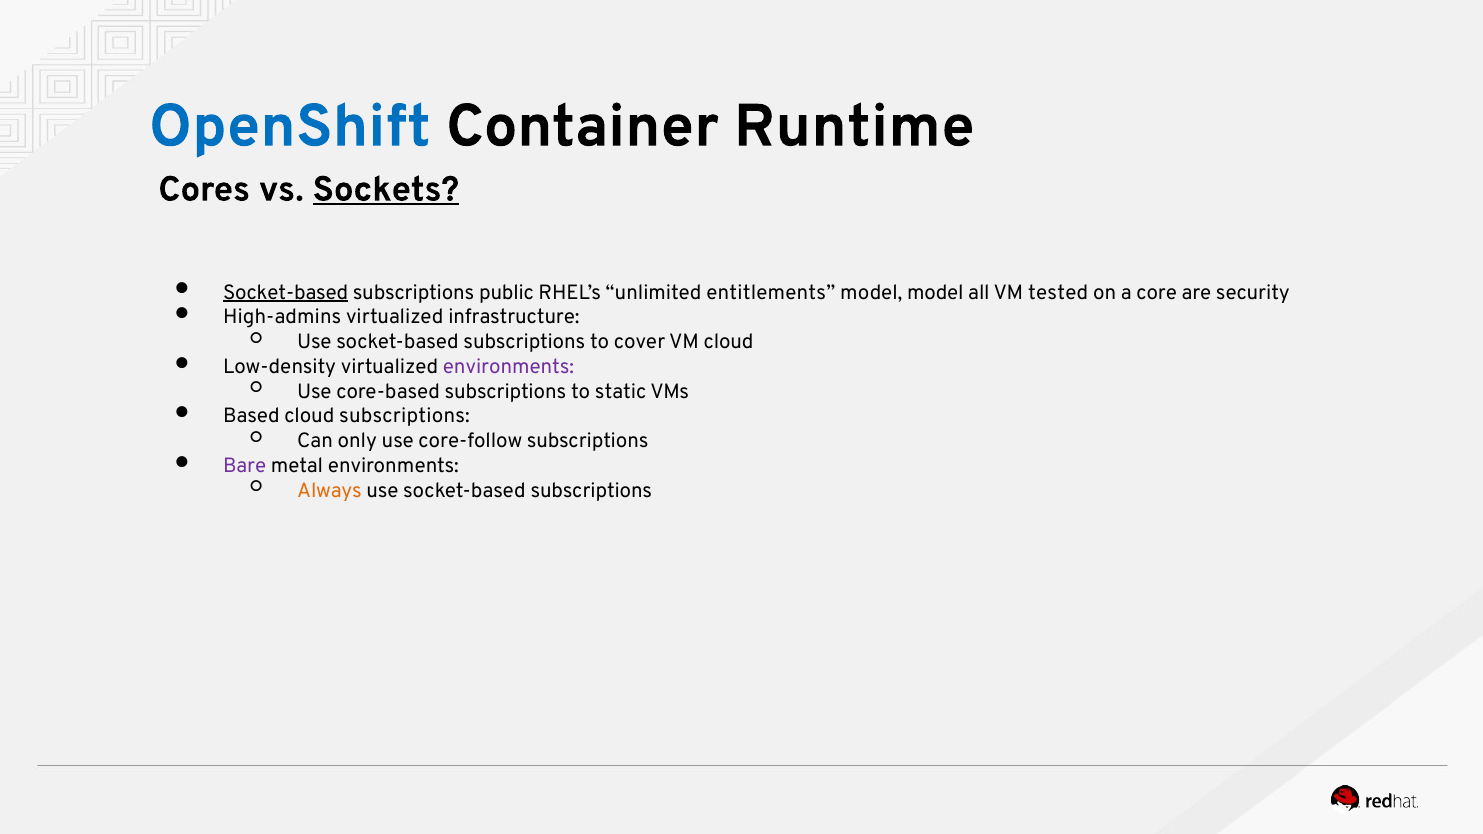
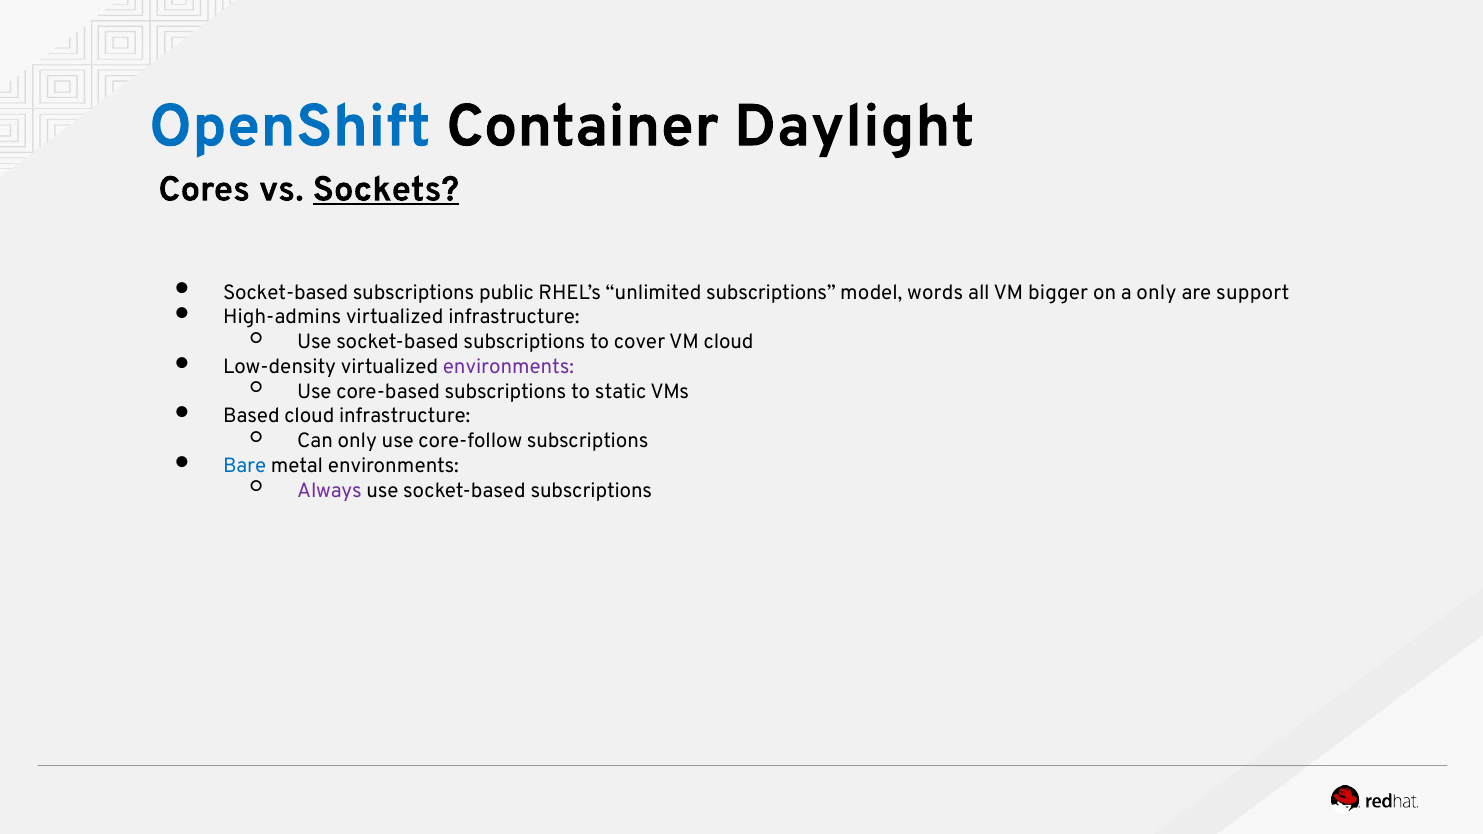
Runtime: Runtime -> Daylight
Socket-based at (286, 292) underline: present -> none
unlimited entitlements: entitlements -> subscriptions
model model: model -> words
tested: tested -> bigger
a core: core -> only
security: security -> support
cloud subscriptions: subscriptions -> infrastructure
Bare colour: purple -> blue
Always colour: orange -> purple
